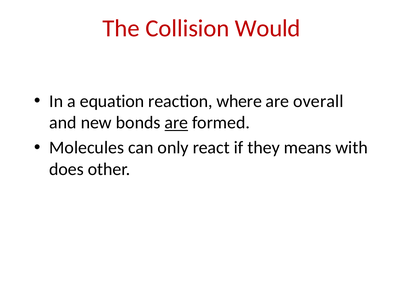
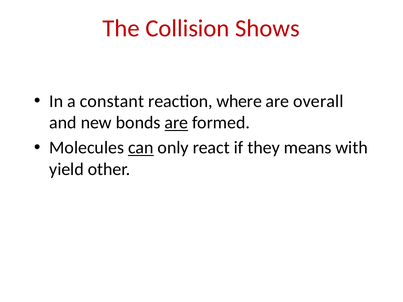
Would: Would -> Shows
equation: equation -> constant
can underline: none -> present
does: does -> yield
